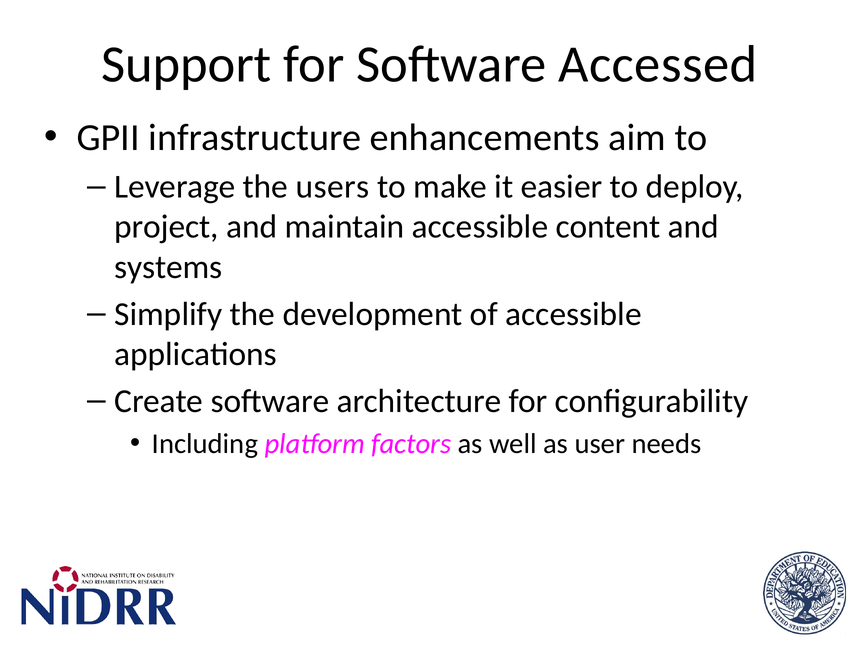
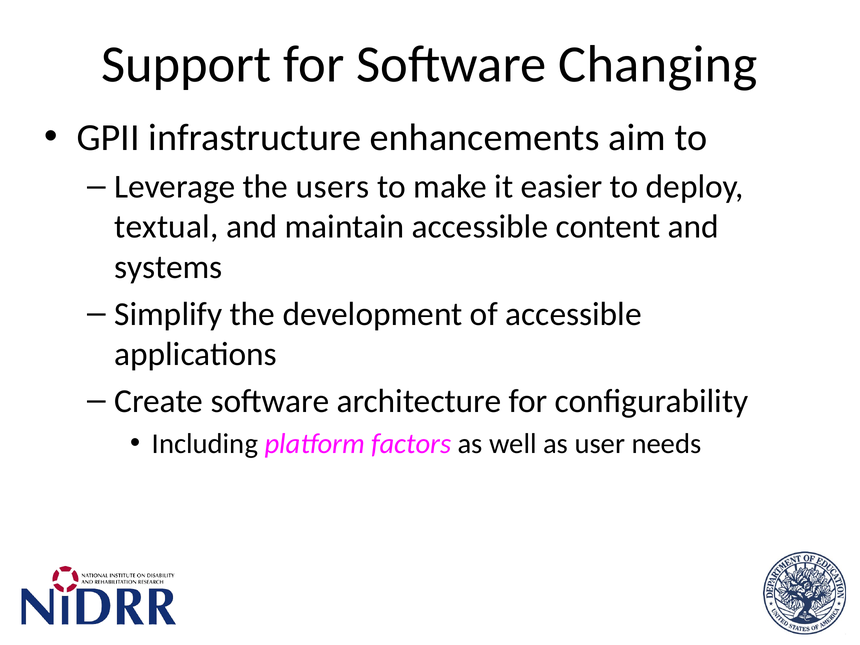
Accessed: Accessed -> Changing
project: project -> textual
